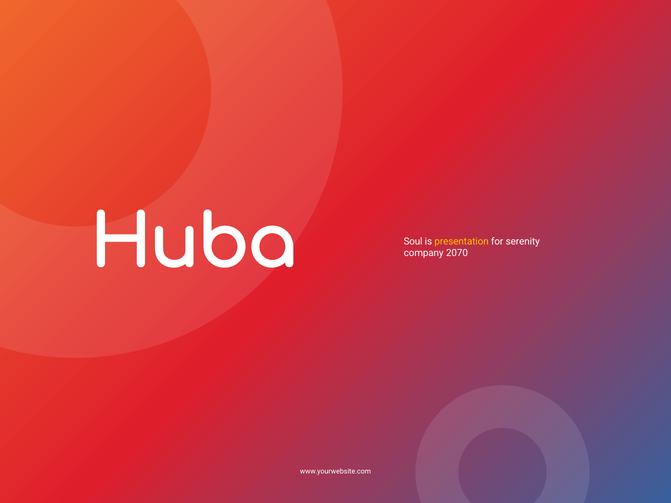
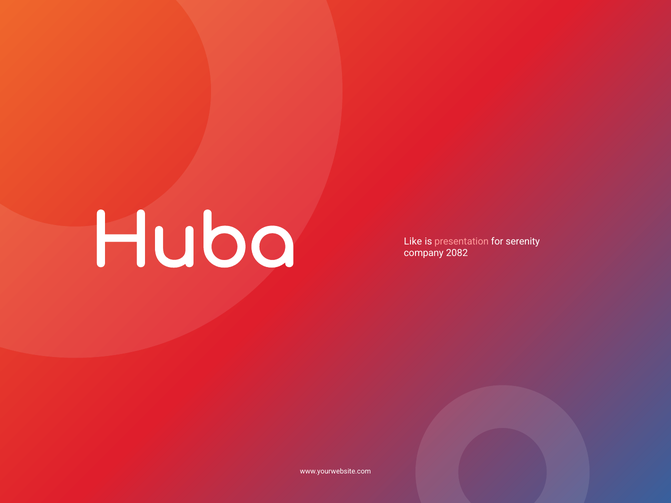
Soul: Soul -> Like
presentation colour: yellow -> pink
2070: 2070 -> 2082
